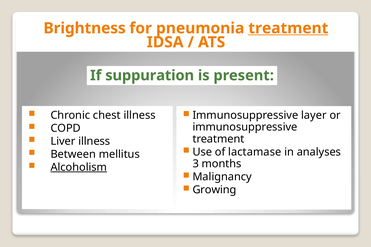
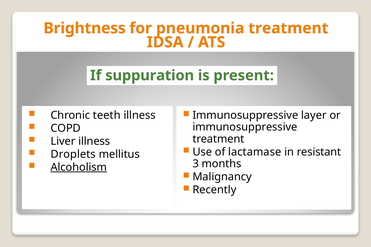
treatment at (288, 28) underline: present -> none
chest: chest -> teeth
analyses: analyses -> resistant
Between: Between -> Droplets
Growing: Growing -> Recently
